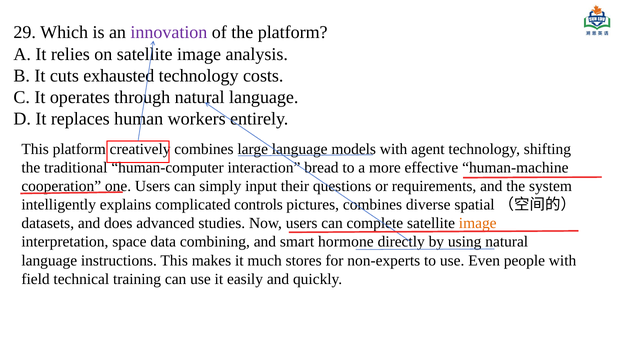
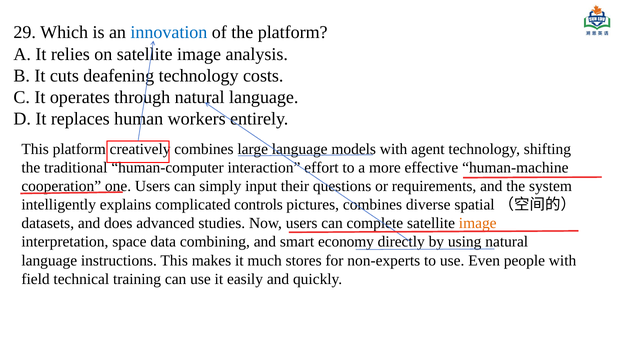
innovation colour: purple -> blue
exhausted: exhausted -> deafening
bread: bread -> effort
hormone: hormone -> economy
